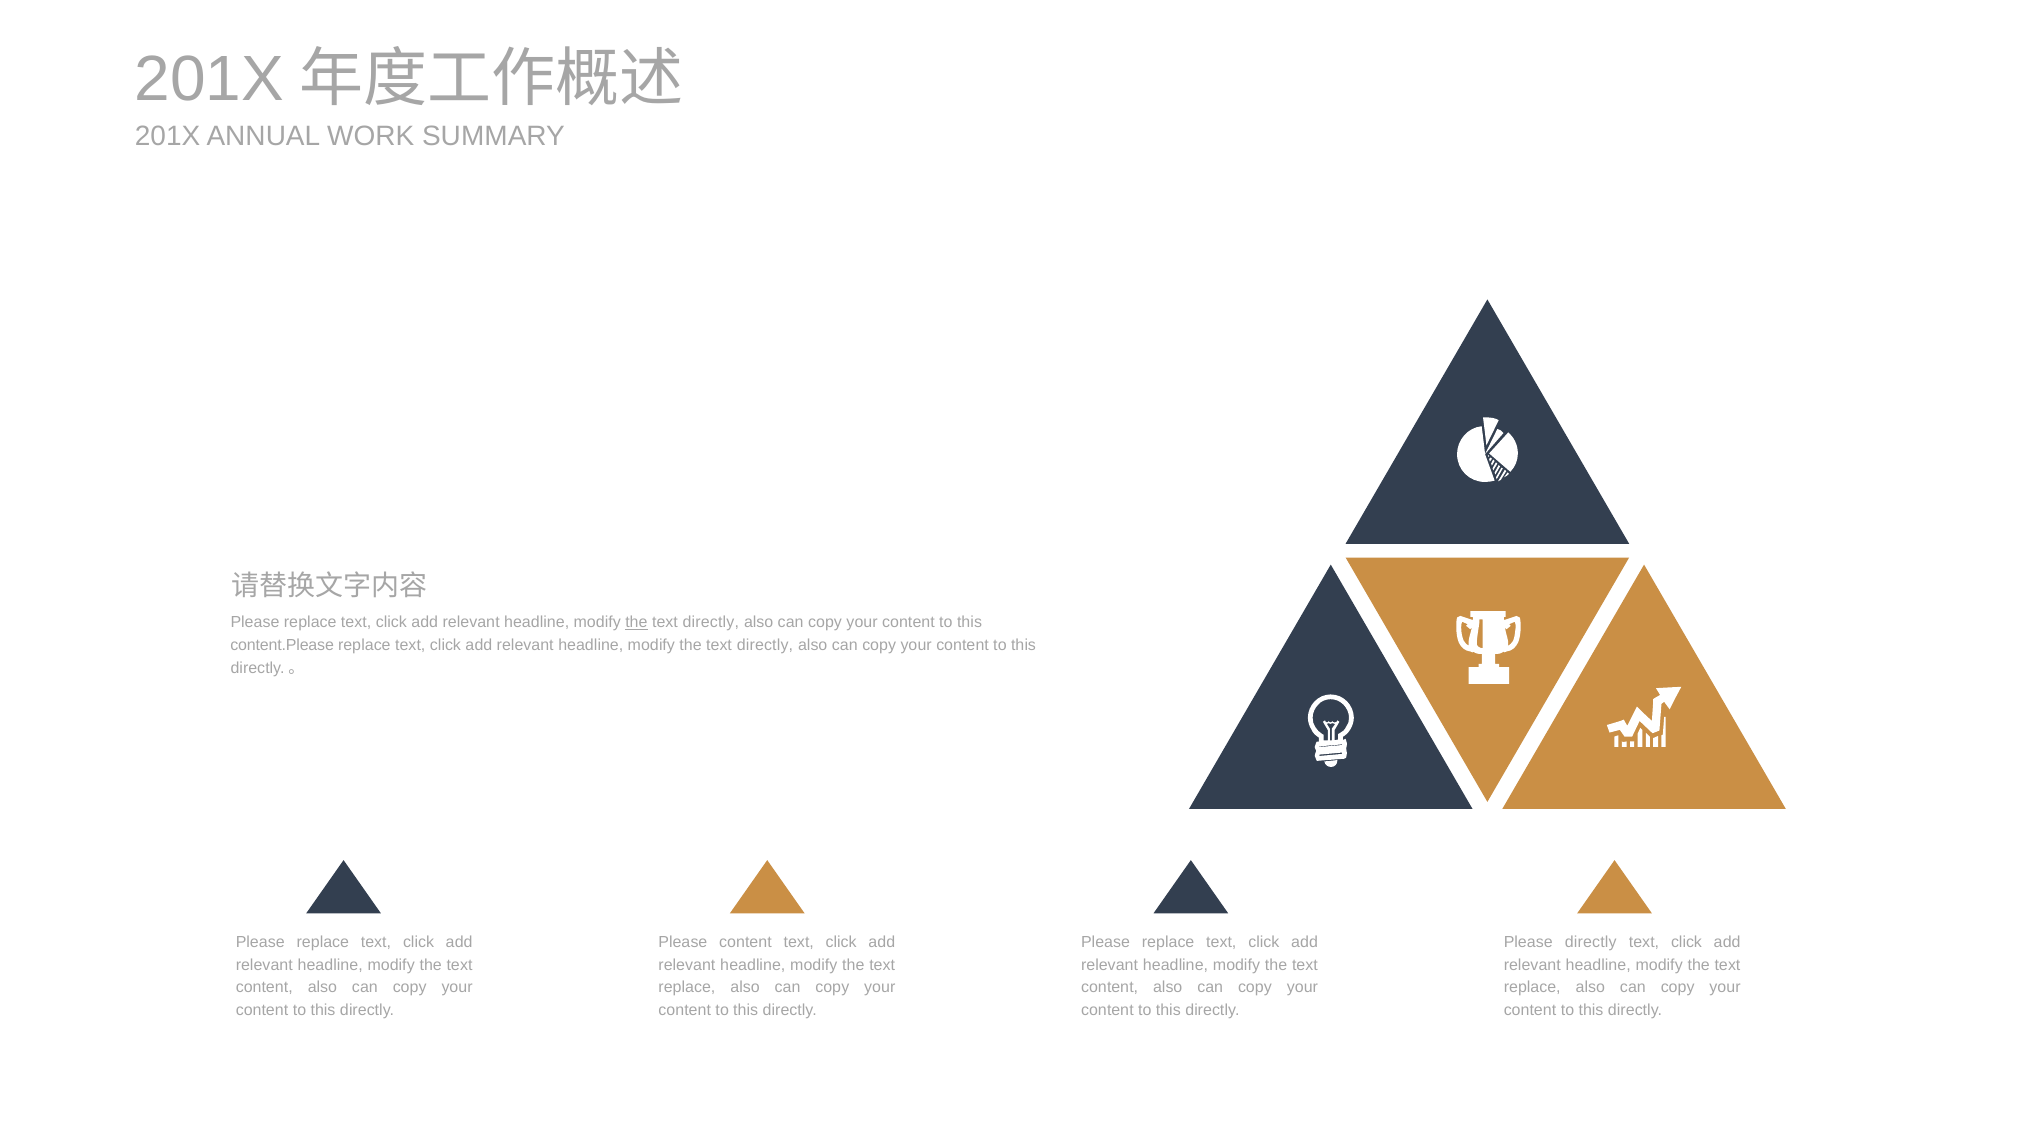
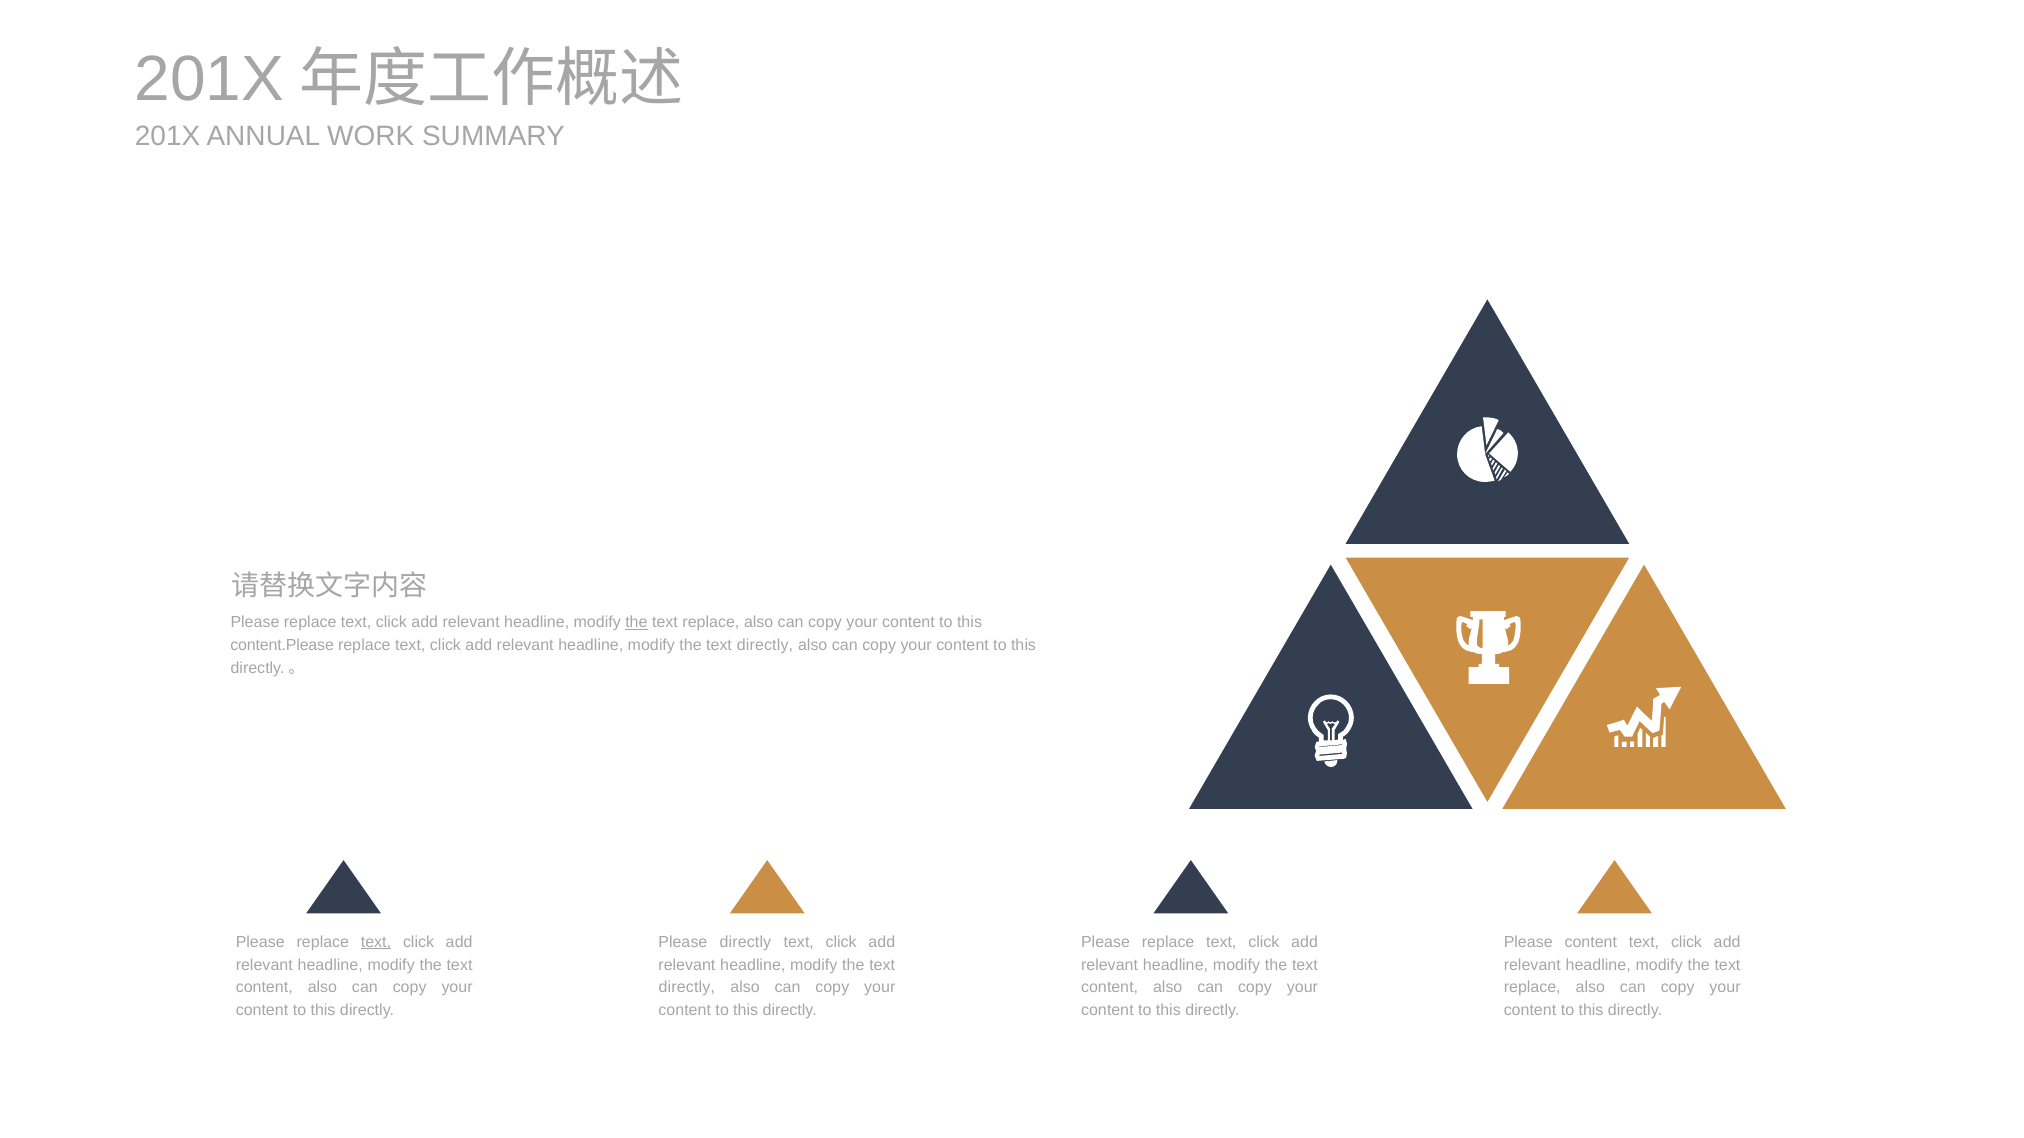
directly at (711, 623): directly -> replace
text at (376, 942) underline: none -> present
Please content: content -> directly
Please directly: directly -> content
replace at (687, 988): replace -> directly
